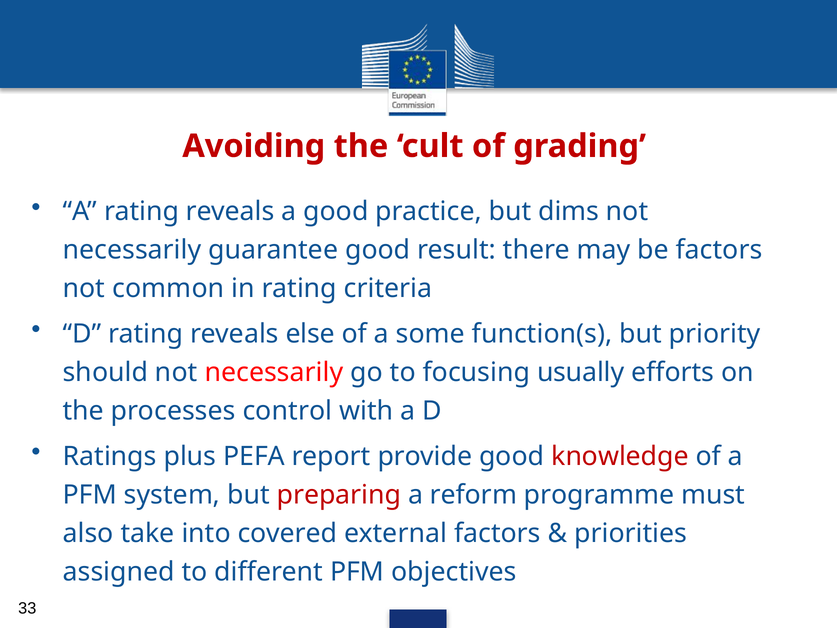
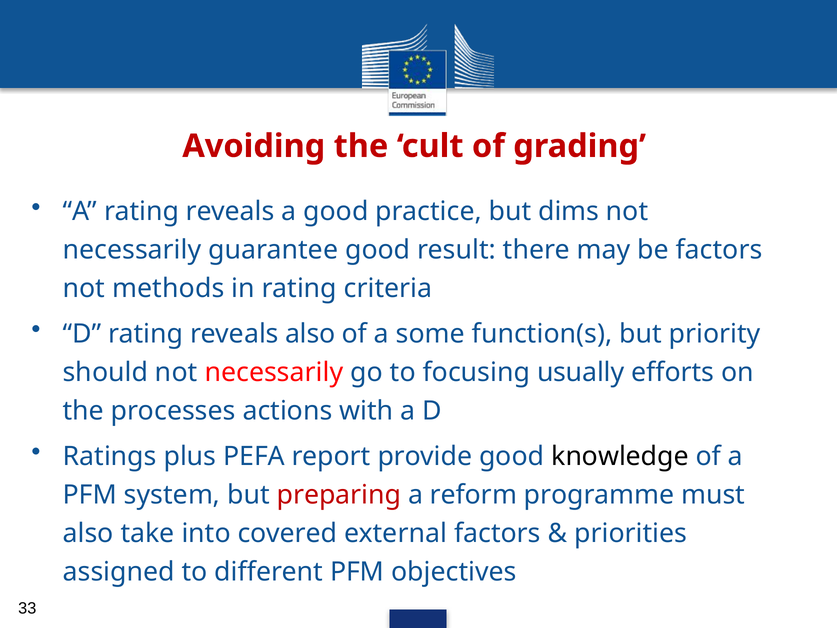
common: common -> methods
reveals else: else -> also
control: control -> actions
knowledge colour: red -> black
